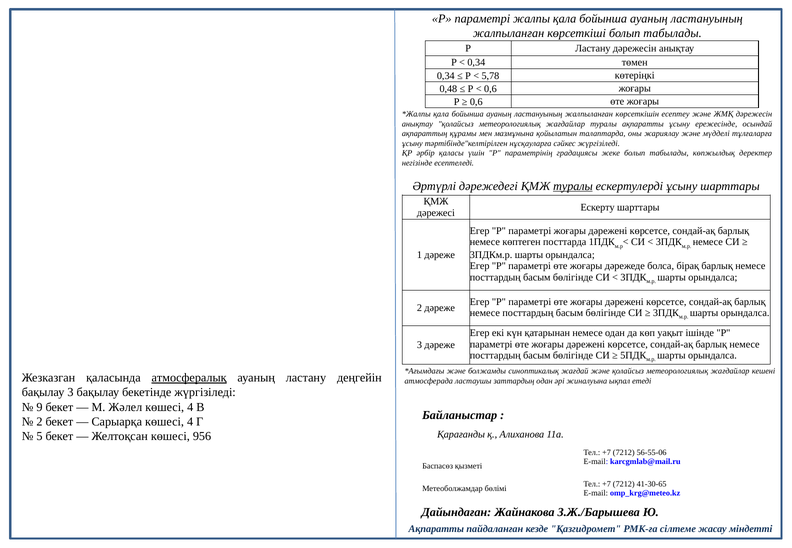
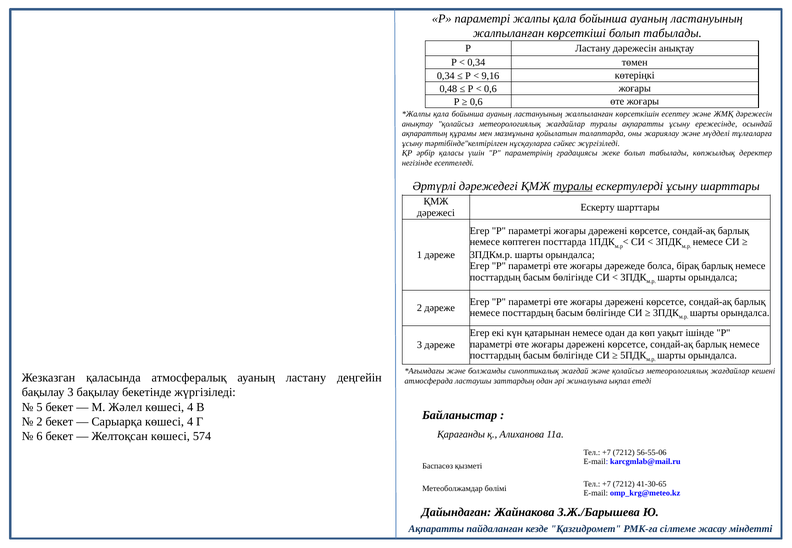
5,78: 5,78 -> 9,16
атмосфералық underline: present -> none
9: 9 -> 5
5: 5 -> 6
956: 956 -> 574
